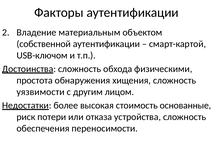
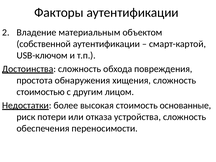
физическими: физическими -> повреждения
уязвимости: уязвимости -> стоимостью
